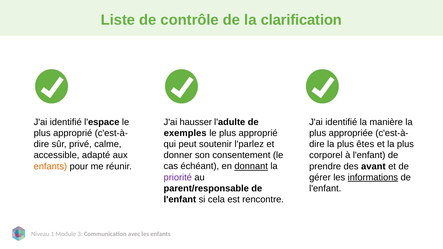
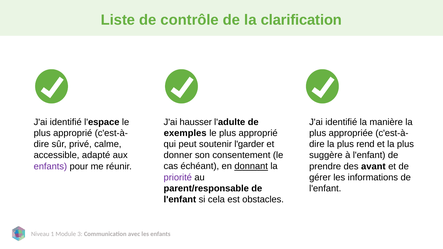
l'parlez: l'parlez -> l'garder
êtes: êtes -> rend
corporel: corporel -> suggère
enfants at (50, 166) colour: orange -> purple
informations underline: present -> none
rencontre: rencontre -> obstacles
